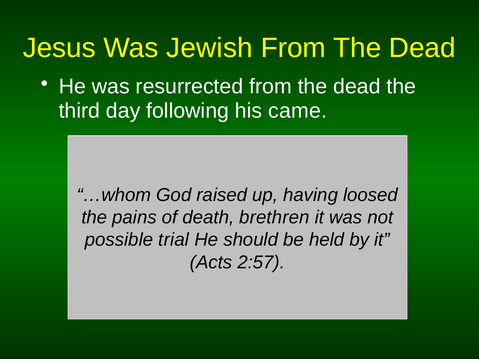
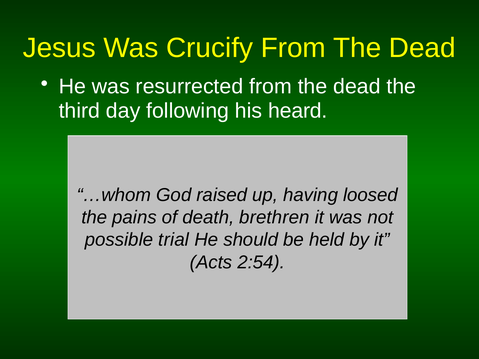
Jewish: Jewish -> Crucify
came: came -> heard
2:57: 2:57 -> 2:54
